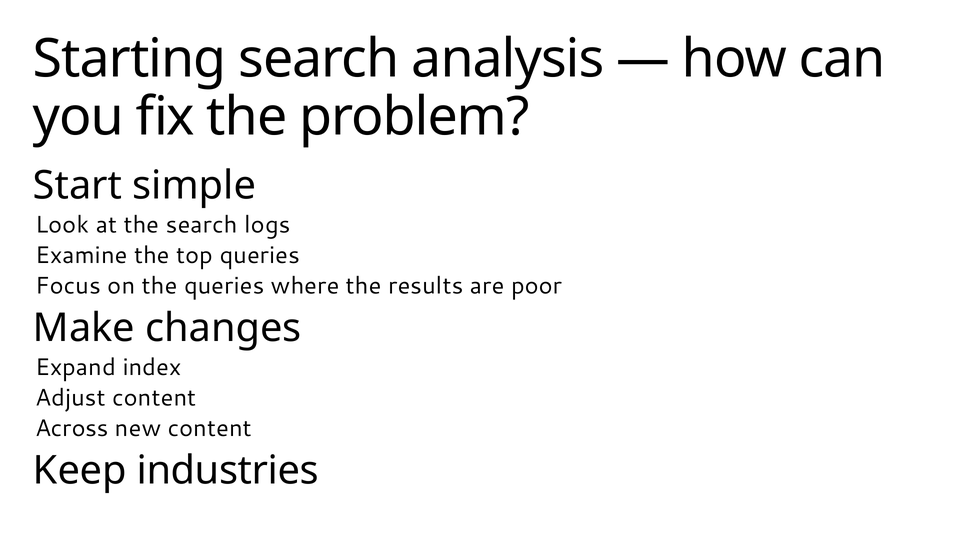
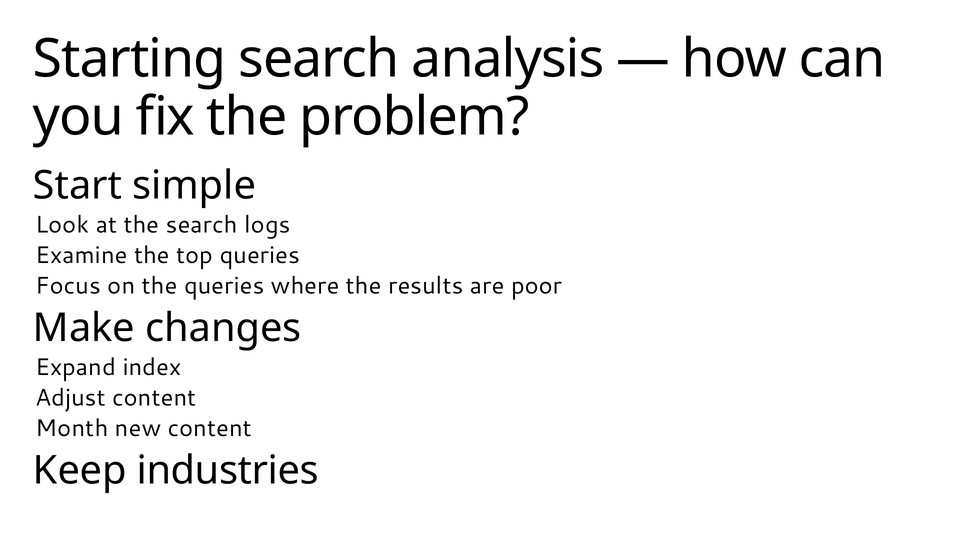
Across: Across -> Month
